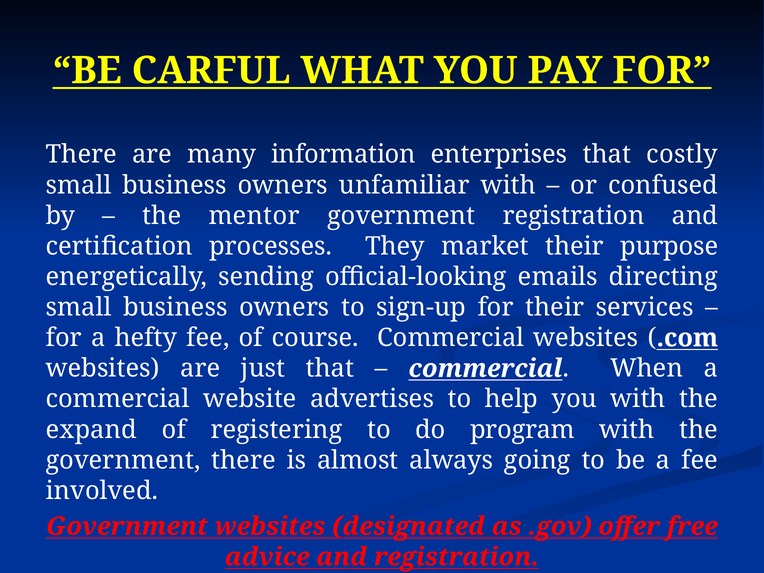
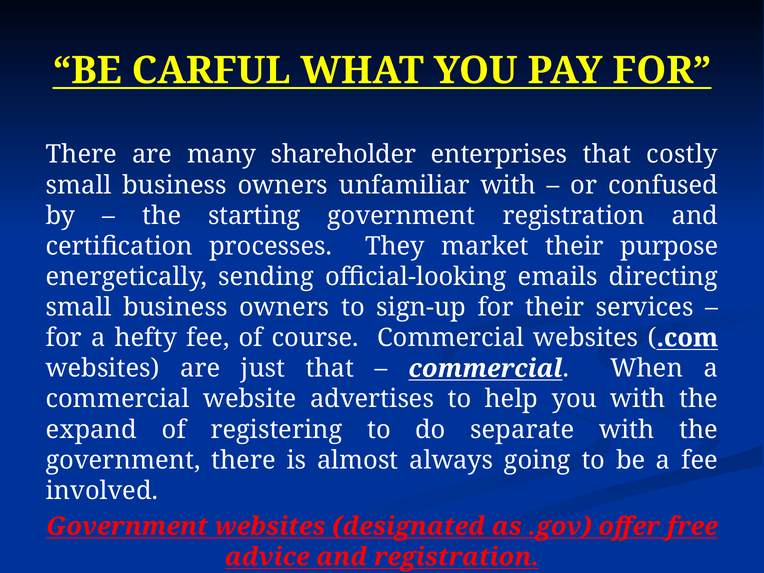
information: information -> shareholder
mentor: mentor -> starting
program: program -> separate
